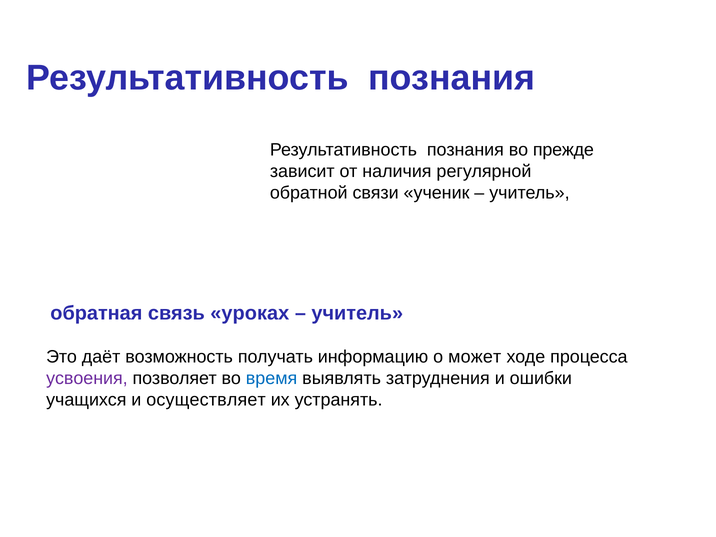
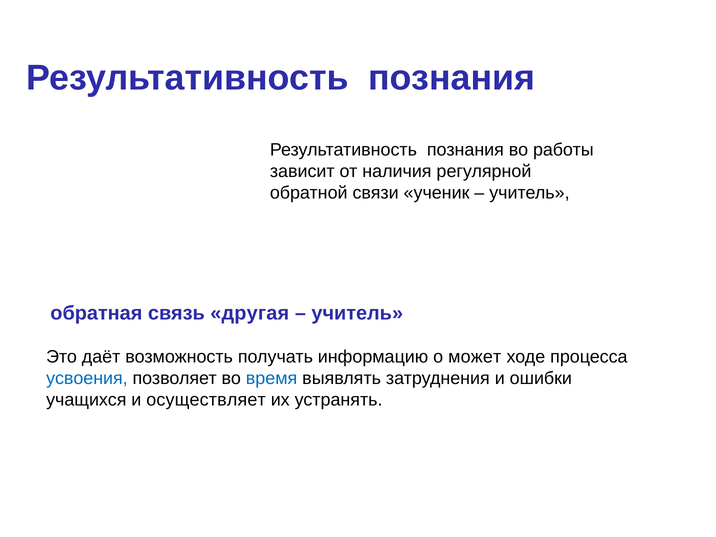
прежде: прежде -> работы
уроках: уроках -> другая
усвоения colour: purple -> blue
